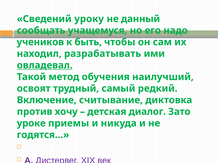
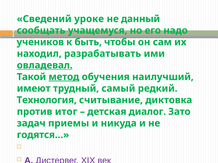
уроку: уроку -> уроке
метод underline: none -> present
освоят: освоят -> имеют
Включение: Включение -> Технология
хочу: хочу -> итог
уроке: уроке -> задач
